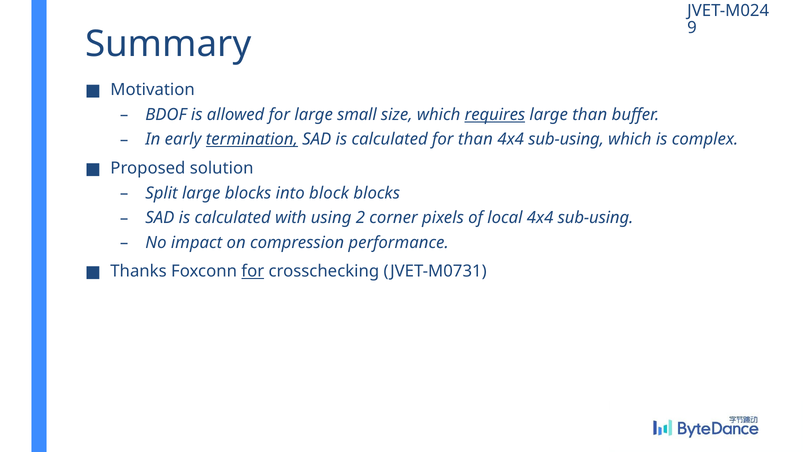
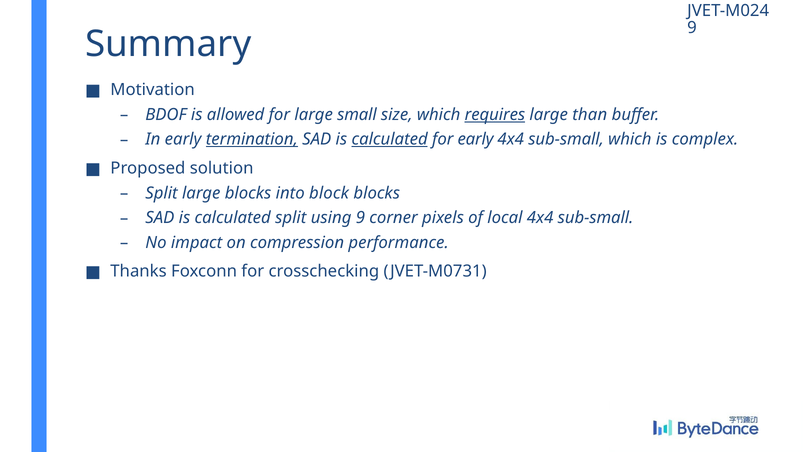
calculated at (390, 139) underline: none -> present
for than: than -> early
sub-using at (566, 139): sub-using -> sub-small
calculated with: with -> split
using 2: 2 -> 9
sub-using at (596, 218): sub-using -> sub-small
for at (253, 271) underline: present -> none
